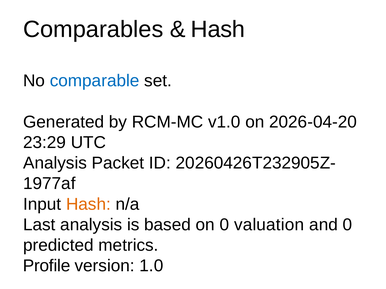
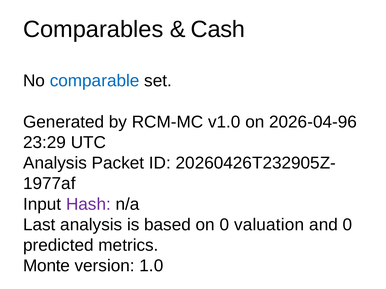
Hash at (218, 29): Hash -> Cash
2026-04-20: 2026-04-20 -> 2026-04-96
Hash at (88, 204) colour: orange -> purple
Profile: Profile -> Monte
